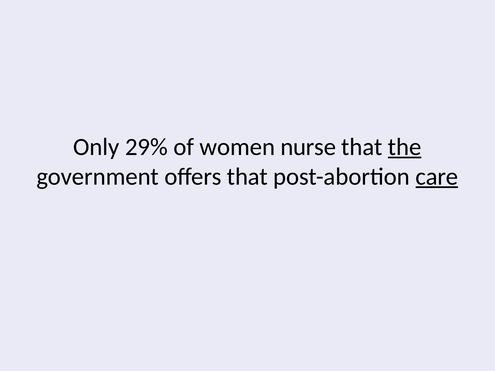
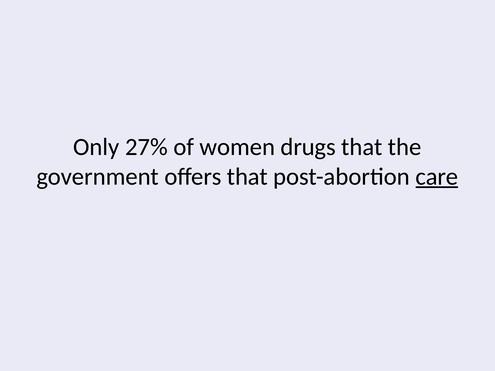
29%: 29% -> 27%
nurse: nurse -> drugs
the underline: present -> none
